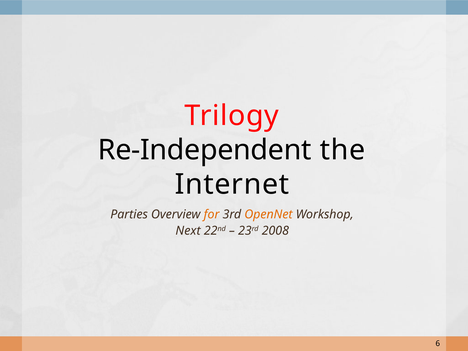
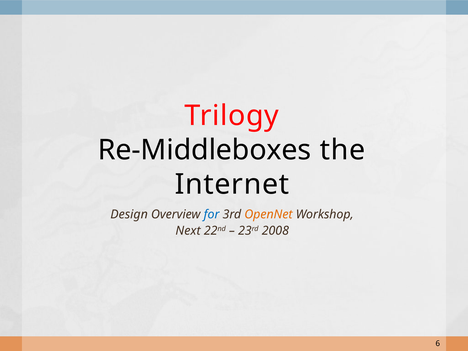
Re-Independent: Re-Independent -> Re-Middleboxes
Parties: Parties -> Design
for colour: orange -> blue
